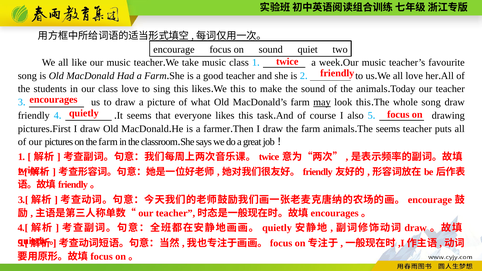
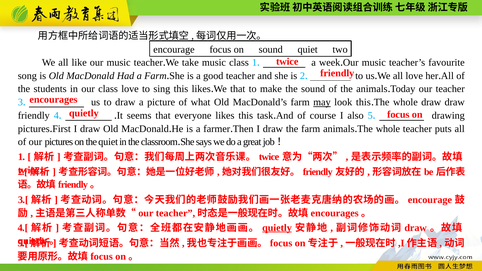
We this: this -> that
whole song: song -> draw
seems at (388, 129): seems -> whole
on the farm: farm -> quiet
quietly at (277, 228) underline: none -> present
